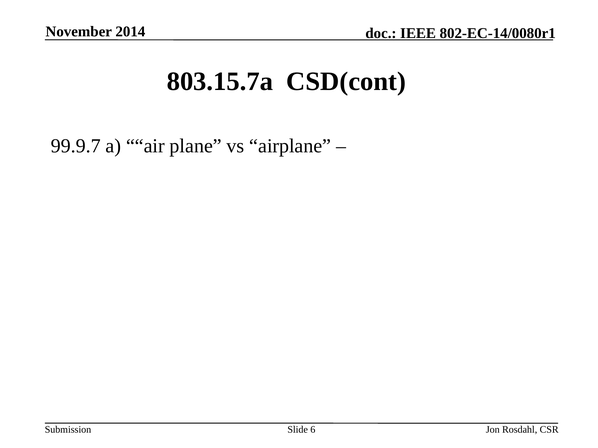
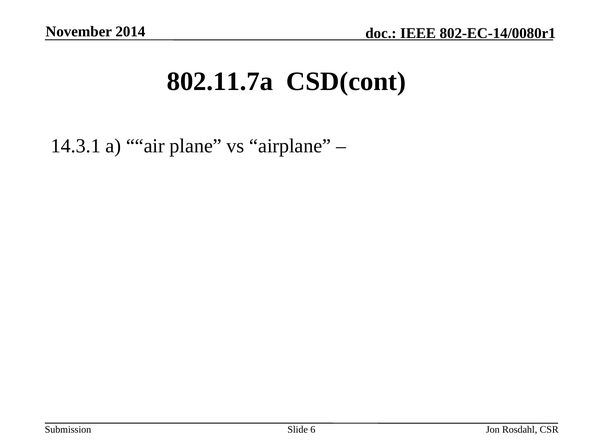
803.15.7a: 803.15.7a -> 802.11.7a
99.9.7: 99.9.7 -> 14.3.1
